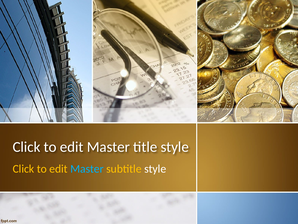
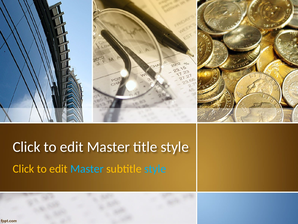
style at (155, 168) colour: white -> light blue
